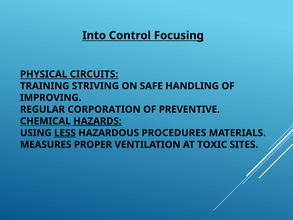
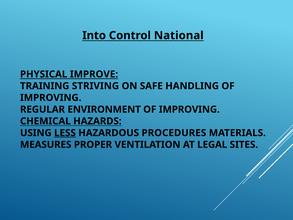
Focusing: Focusing -> National
CIRCUITS: CIRCUITS -> IMPROVE
CORPORATION: CORPORATION -> ENVIRONMENT
PREVENTIVE at (189, 109): PREVENTIVE -> IMPROVING
HAZARDS underline: present -> none
TOXIC: TOXIC -> LEGAL
